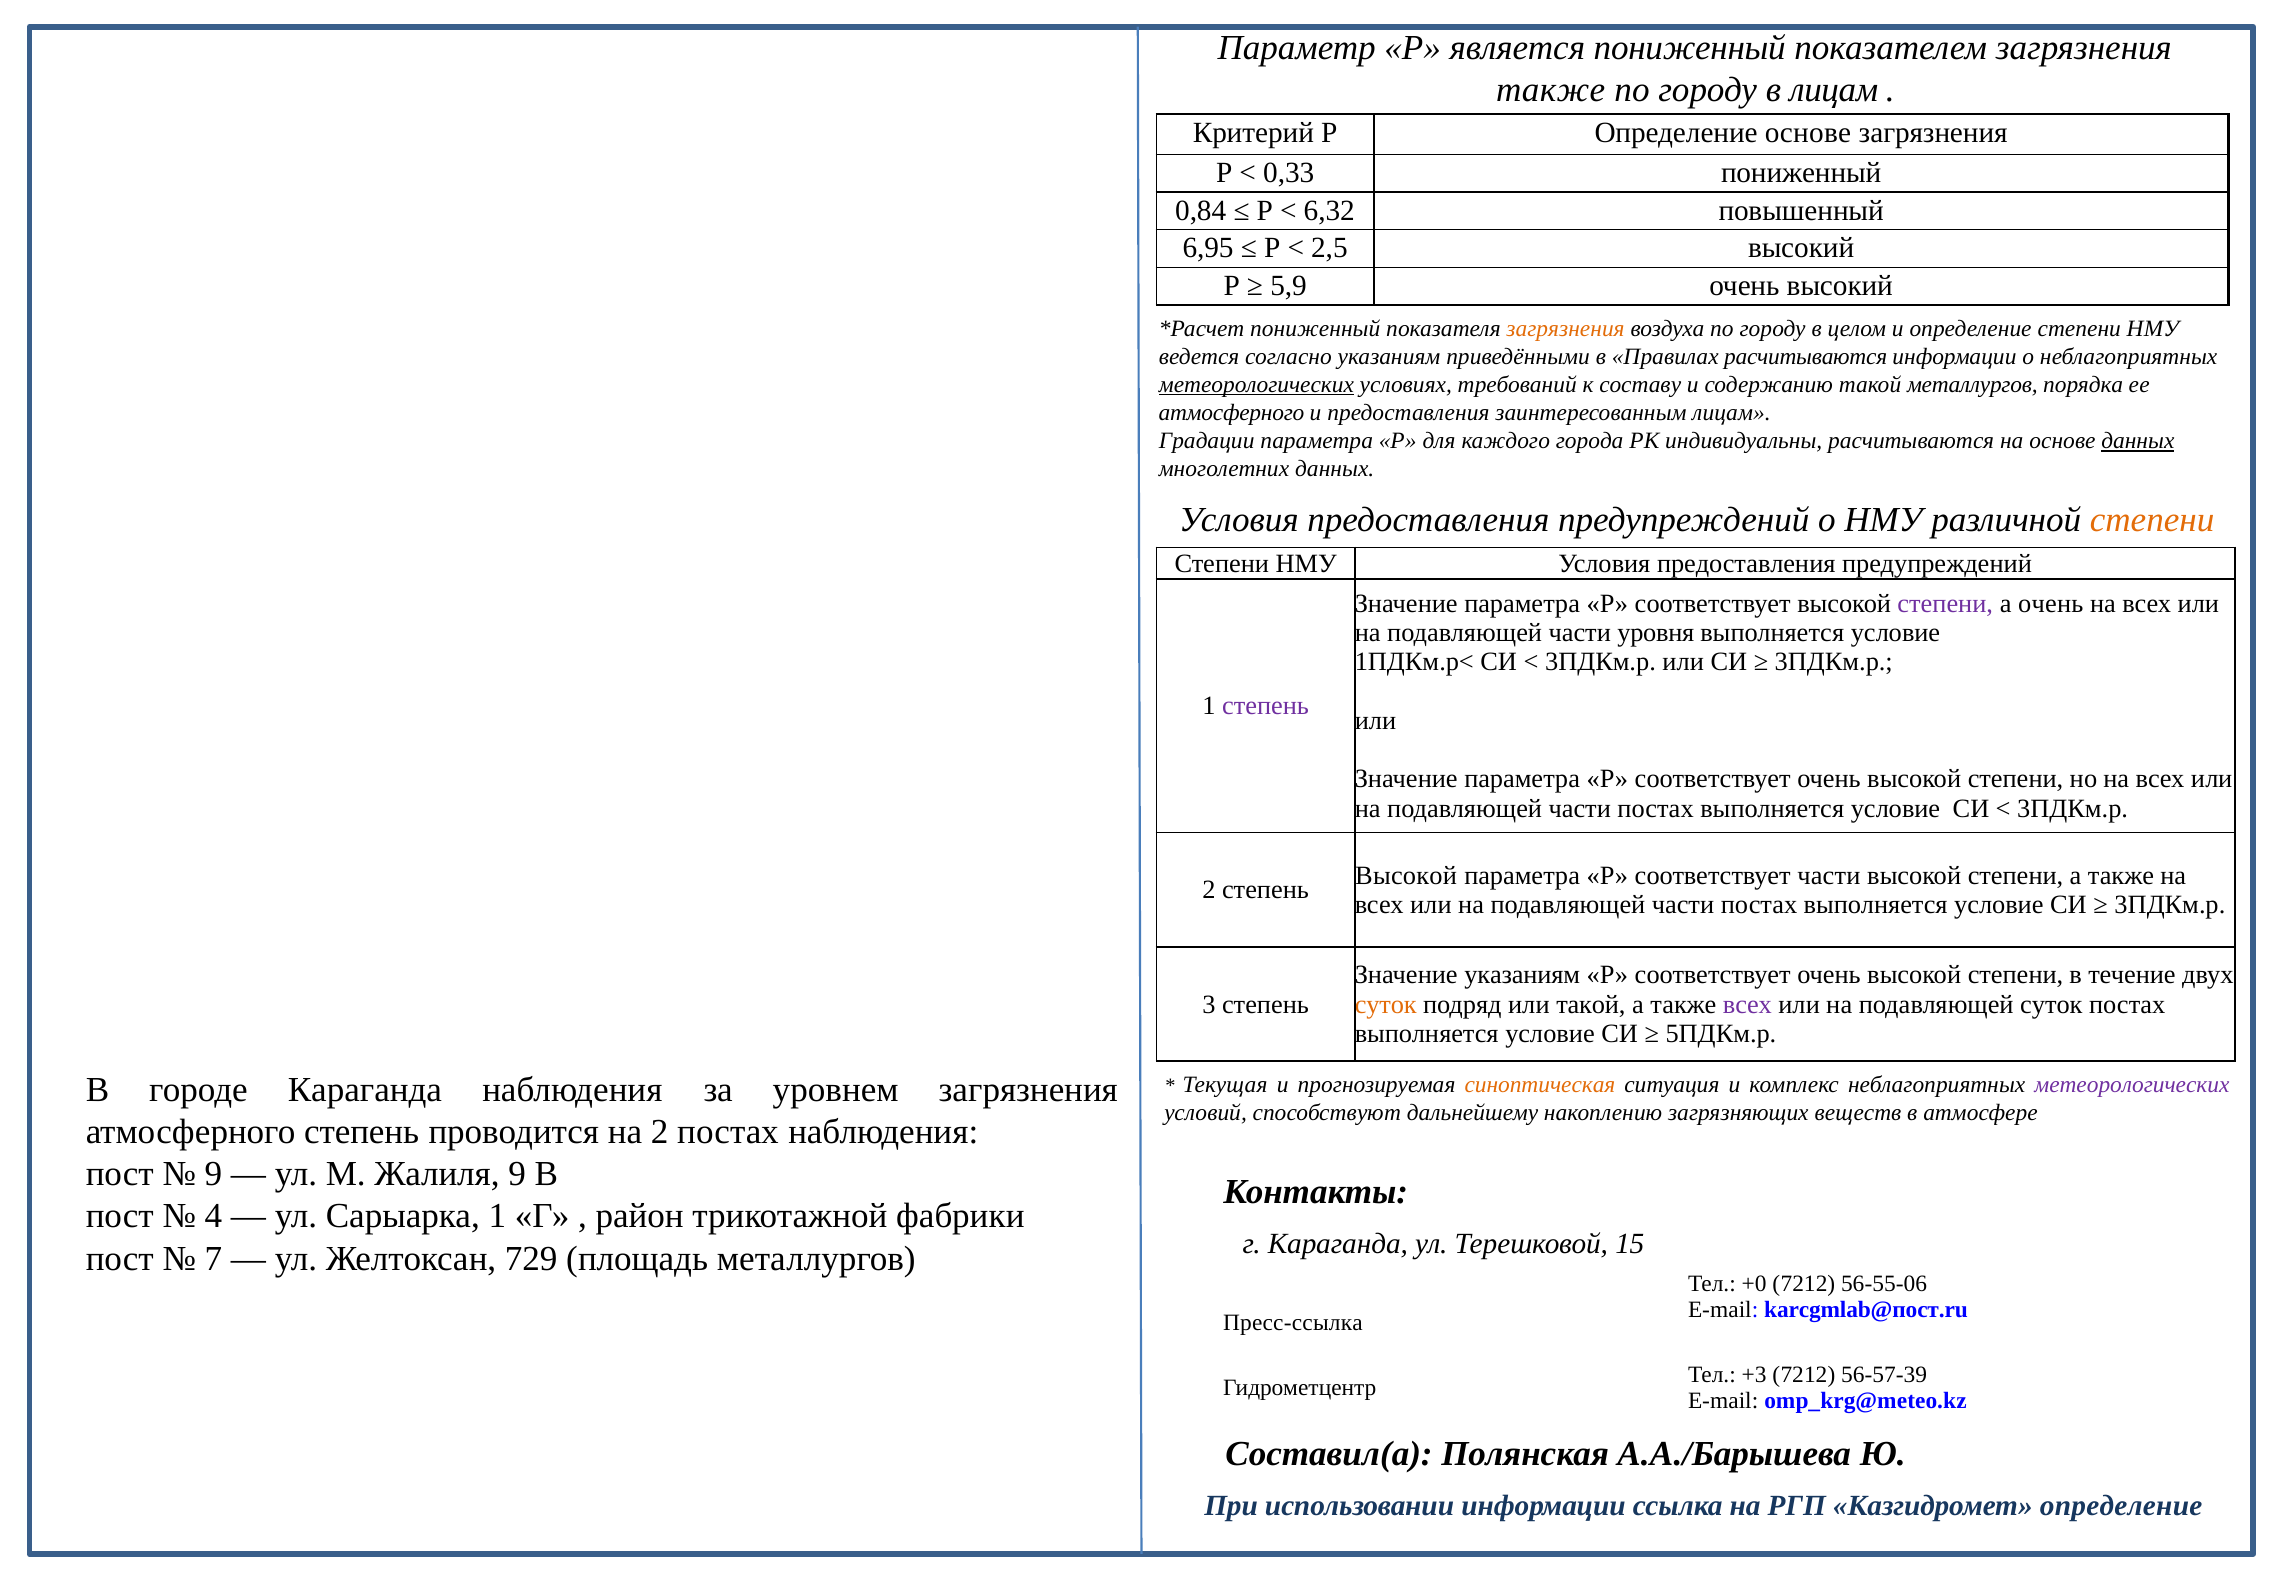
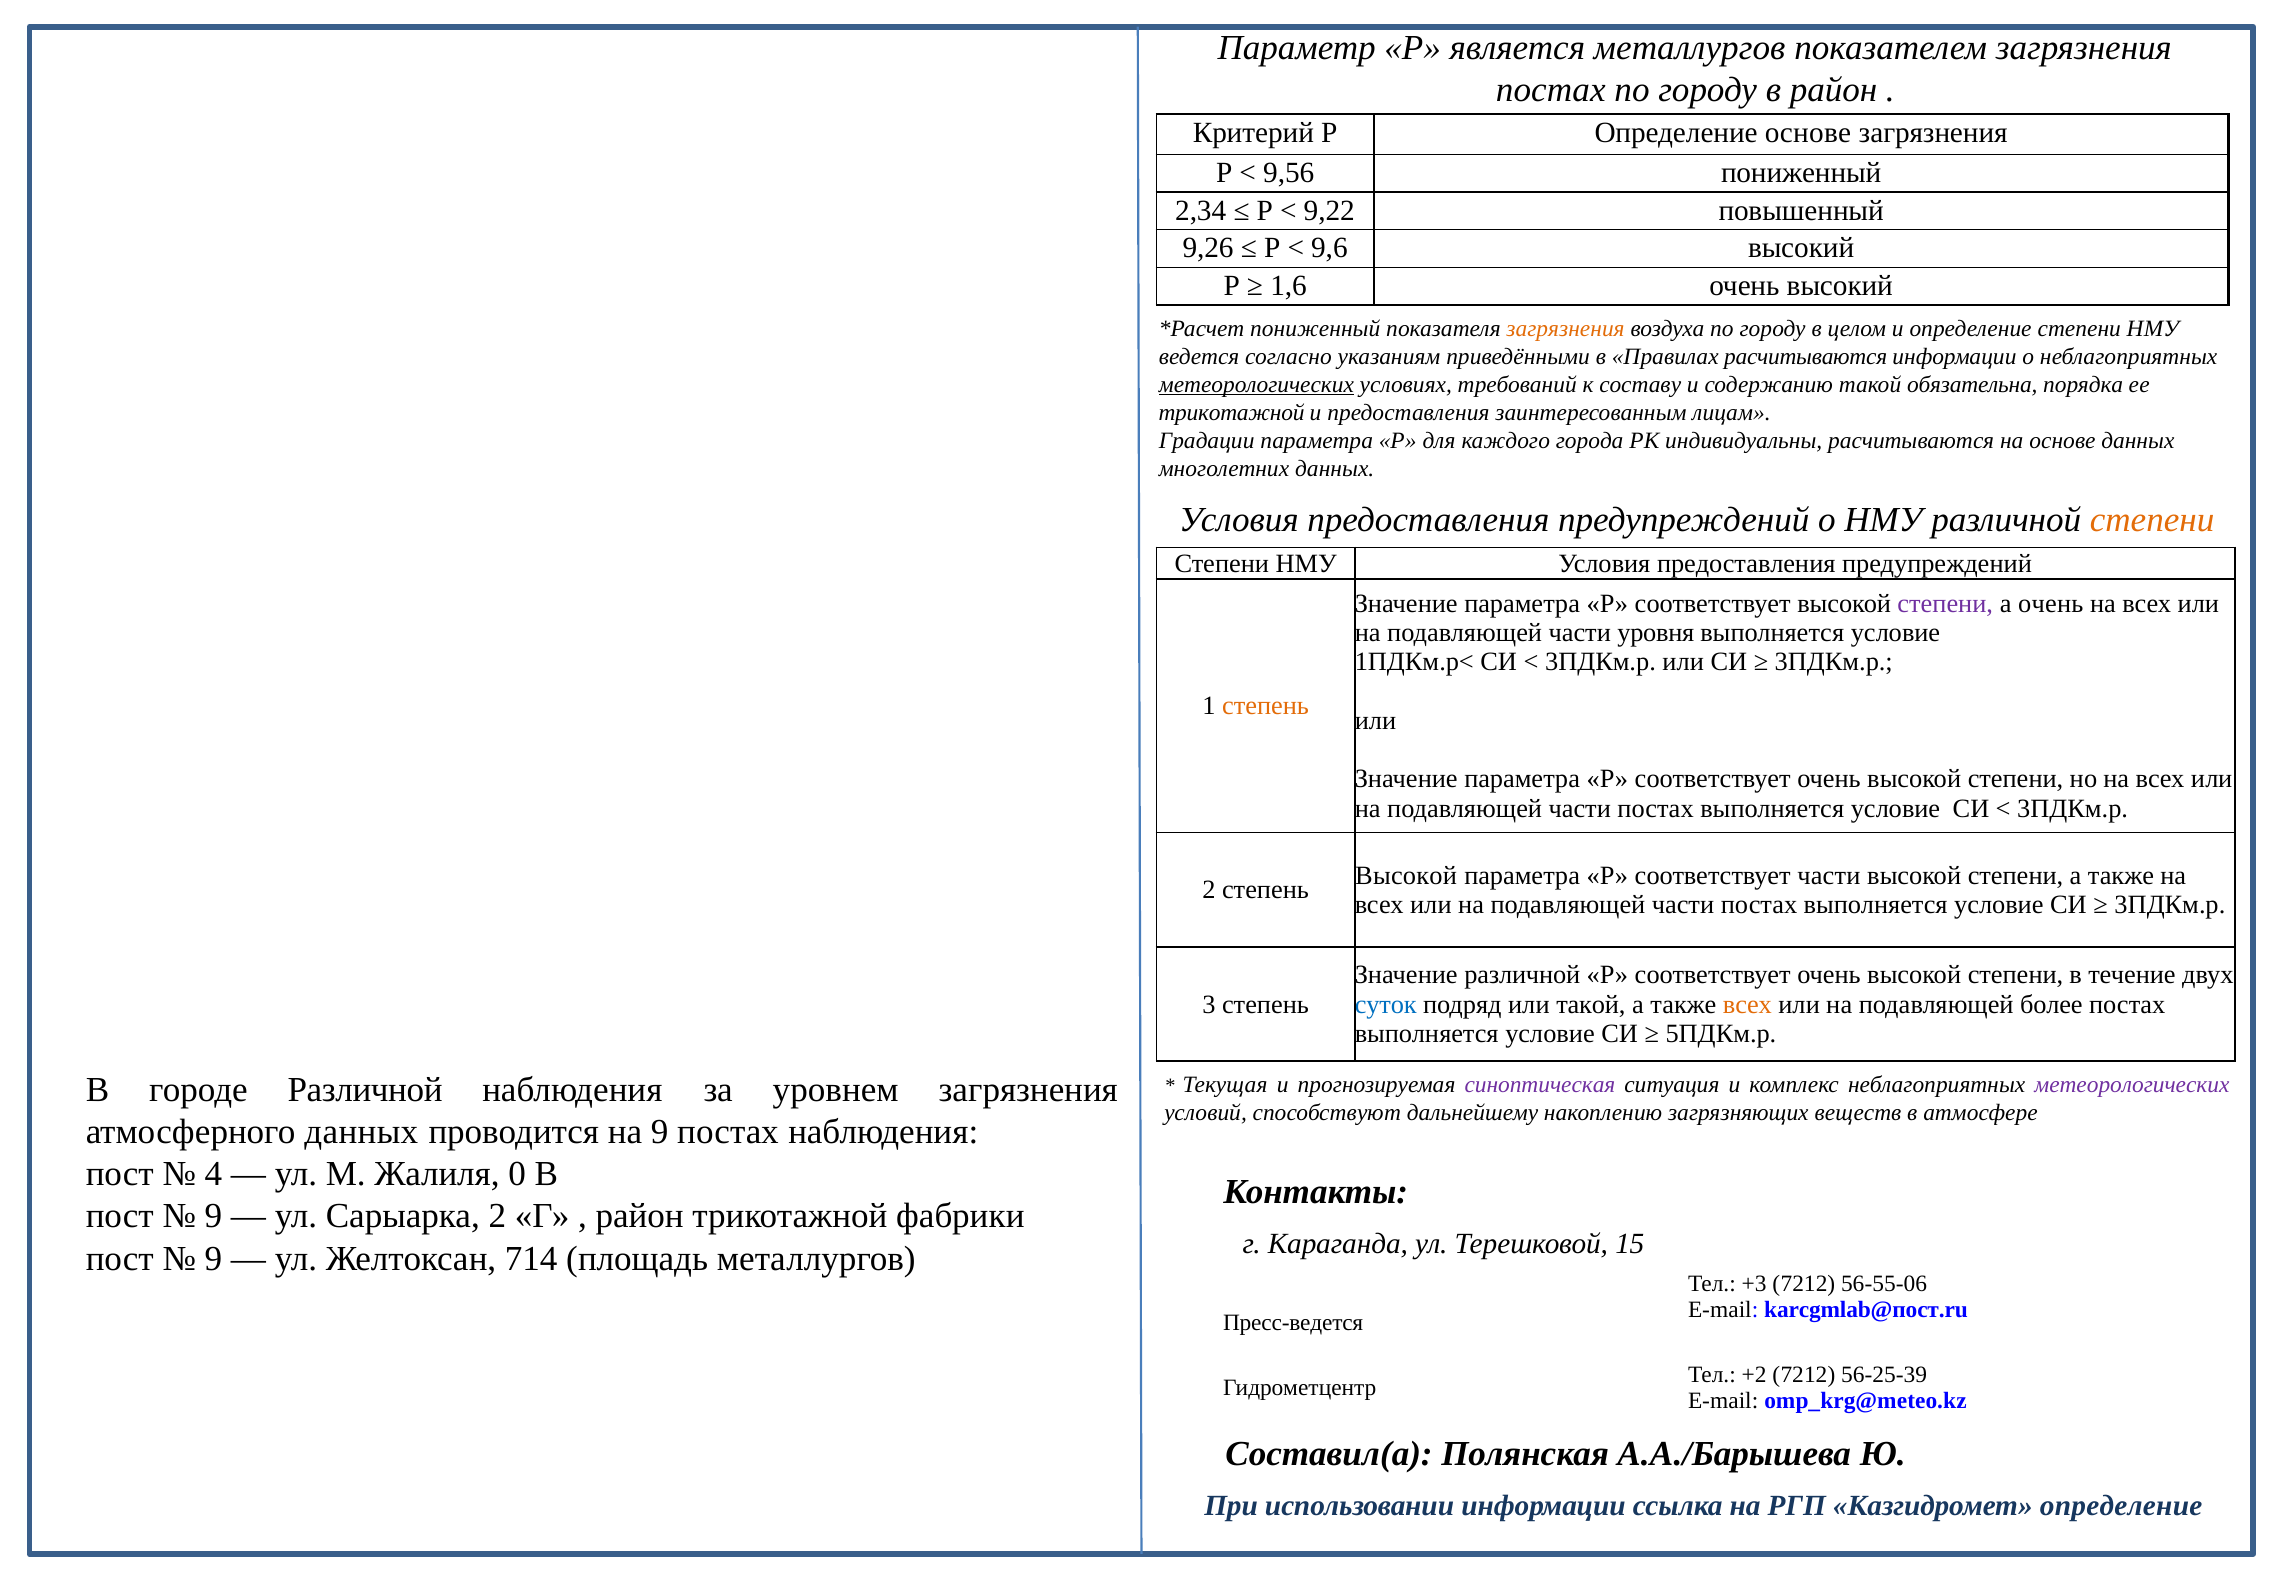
является пониженный: пониженный -> металлургов
также at (1551, 90): также -> постах
в лицам: лицам -> район
0,33: 0,33 -> 9,56
0,84: 0,84 -> 2,34
6,32: 6,32 -> 9,22
6,95: 6,95 -> 9,26
2,5: 2,5 -> 9,6
5,9: 5,9 -> 1,6
такой металлургов: металлургов -> обязательна
атмосферного at (1231, 413): атмосферного -> трикотажной
данных at (2138, 441) underline: present -> none
степень at (1266, 706) colour: purple -> orange
Значение указаниям: указаниям -> различной
суток at (1386, 1004) colour: orange -> blue
всех at (1747, 1004) colour: purple -> orange
подавляющей суток: суток -> более
городе Караганда: Караганда -> Различной
синоптическая colour: orange -> purple
атмосферного степень: степень -> данных
на 2: 2 -> 9
9 at (213, 1174): 9 -> 4
Жалиля 9: 9 -> 0
4 at (213, 1216): 4 -> 9
Сарыарка 1: 1 -> 2
7 at (213, 1258): 7 -> 9
729: 729 -> 714
+0: +0 -> +3
Пресс-ссылка: Пресс-ссылка -> Пресс-ведется
+3: +3 -> +2
56-57-39: 56-57-39 -> 56-25-39
